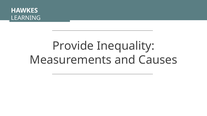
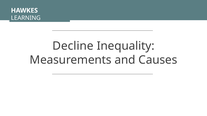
Provide: Provide -> Decline
